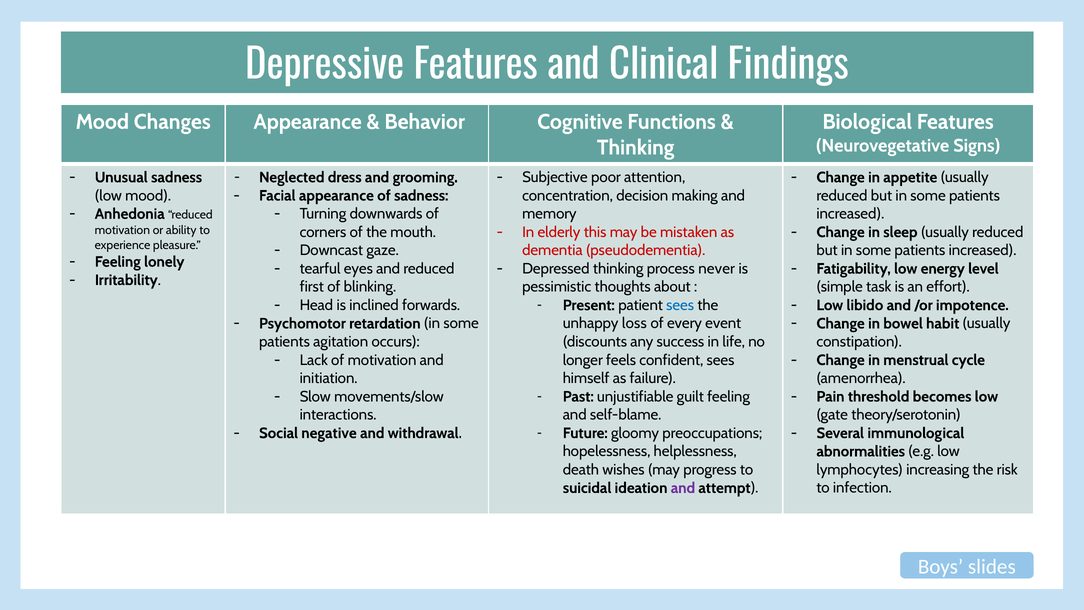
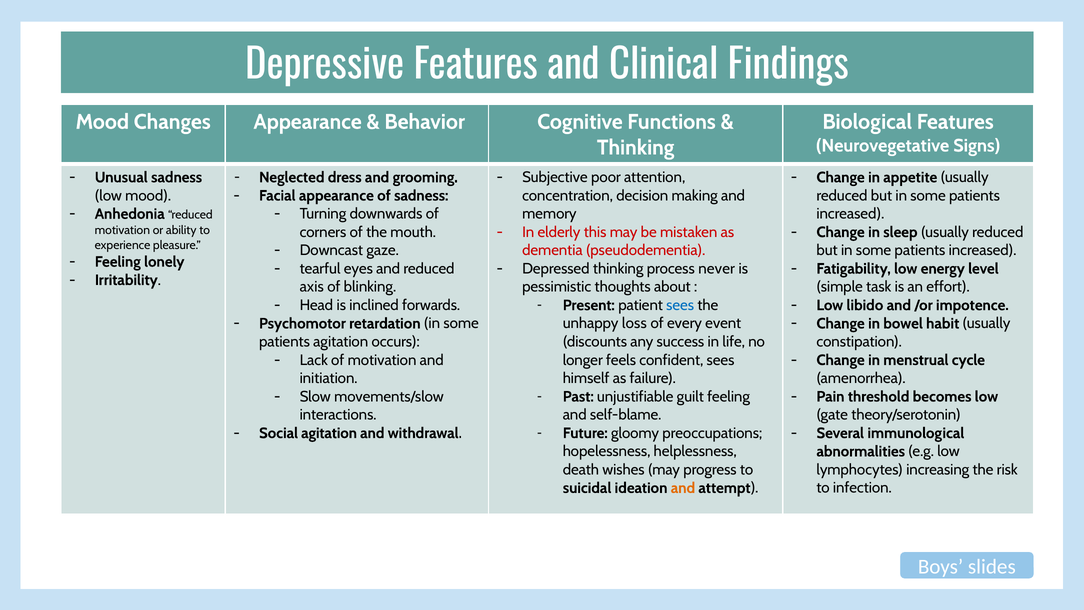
first: first -> axis
Social negative: negative -> agitation
and at (683, 488) colour: purple -> orange
